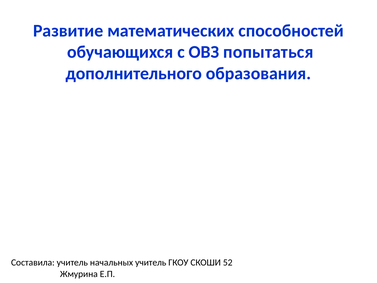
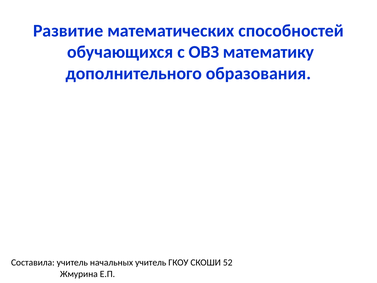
попытаться: попытаться -> математику
